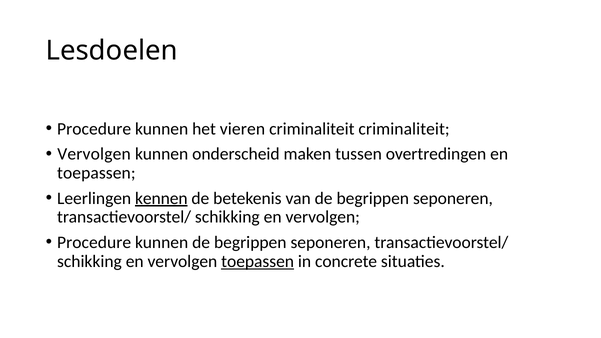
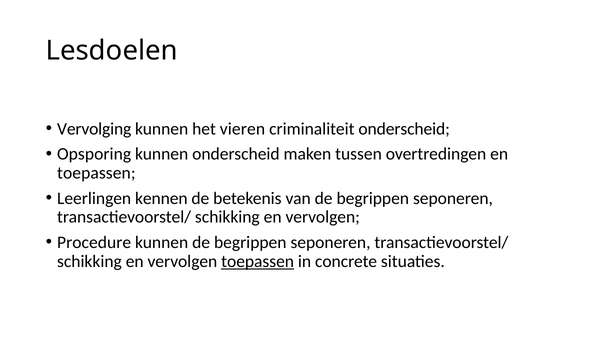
Procedure at (94, 129): Procedure -> Vervolging
criminaliteit criminaliteit: criminaliteit -> onderscheid
Vervolgen at (94, 154): Vervolgen -> Opsporing
kennen underline: present -> none
